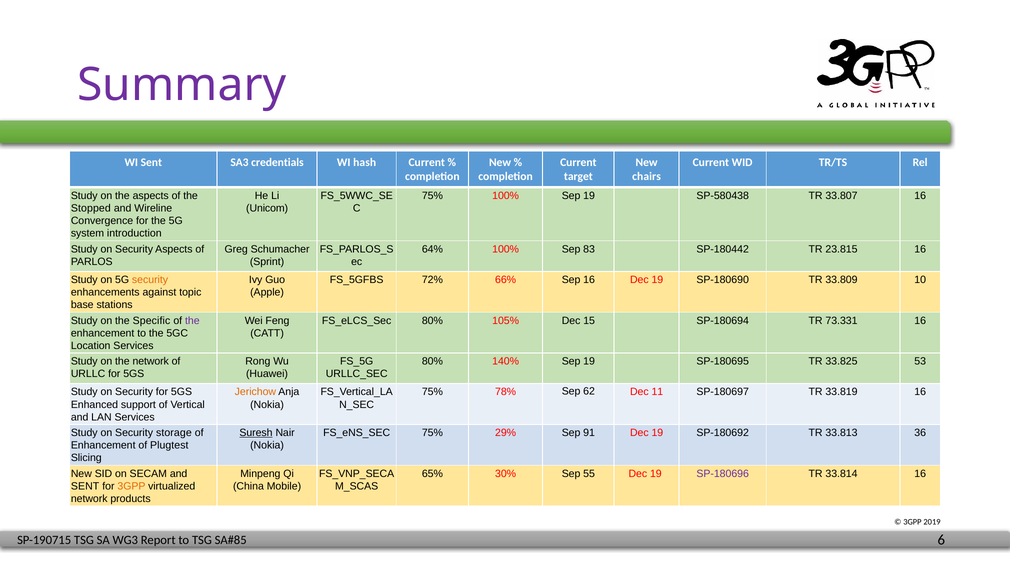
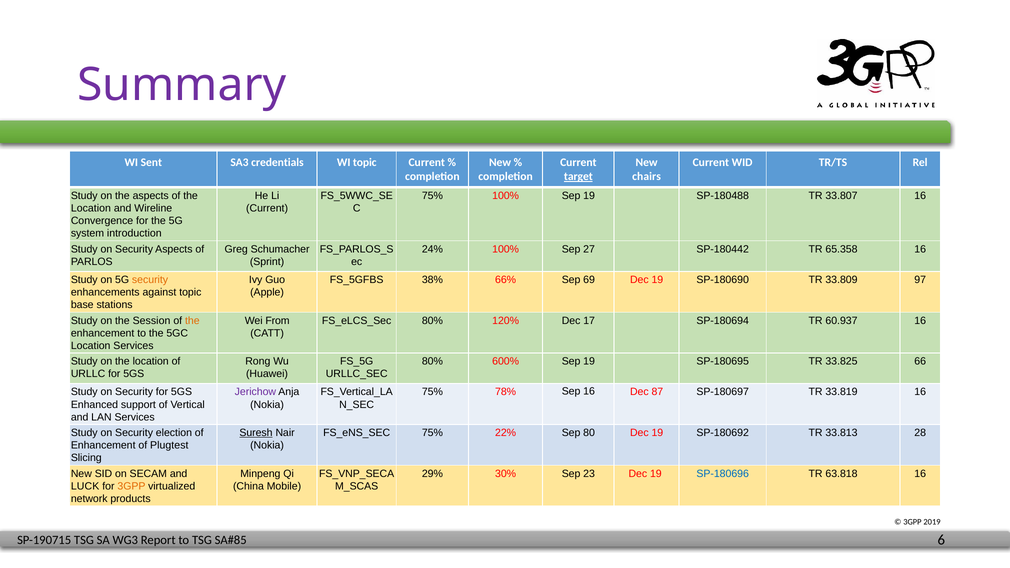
WI hash: hash -> topic
target underline: none -> present
SP-580438: SP-580438 -> SP-180488
Stopped at (91, 208): Stopped -> Location
Unicom at (267, 208): Unicom -> Current
64%: 64% -> 24%
83: 83 -> 27
23.815: 23.815 -> 65.358
72%: 72% -> 38%
Sep 16: 16 -> 69
10: 10 -> 97
Specific: Specific -> Session
the at (192, 321) colour: purple -> orange
Feng: Feng -> From
105%: 105% -> 120%
15: 15 -> 17
73.331: 73.331 -> 60.937
on the network: network -> location
140%: 140% -> 600%
53: 53 -> 66
Jerichow colour: orange -> purple
Sep 62: 62 -> 16
11: 11 -> 87
storage: storage -> election
29%: 29% -> 22%
91: 91 -> 80
36: 36 -> 28
65%: 65% -> 29%
55: 55 -> 23
SP-180696 colour: purple -> blue
33.814: 33.814 -> 63.818
SENT at (85, 486): SENT -> LUCK
